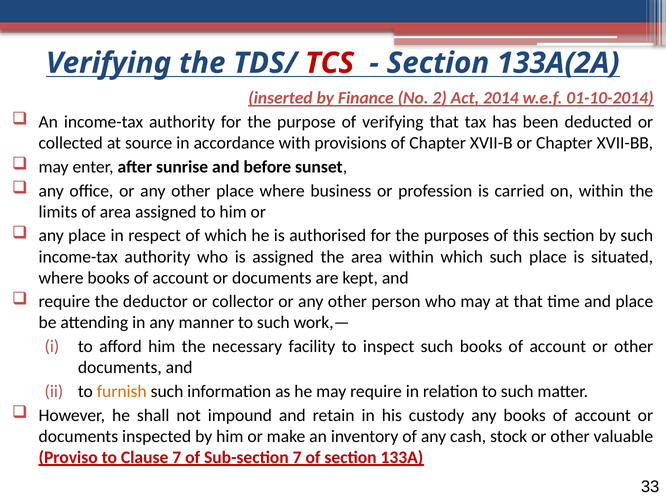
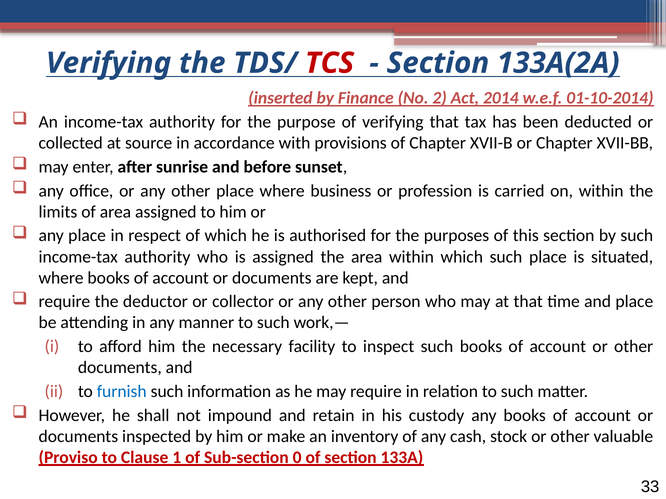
furnish colour: orange -> blue
Clause 7: 7 -> 1
Sub-section 7: 7 -> 0
